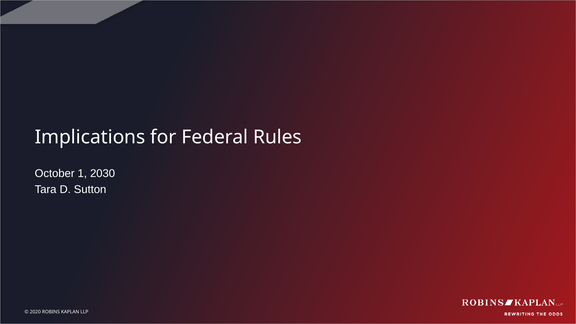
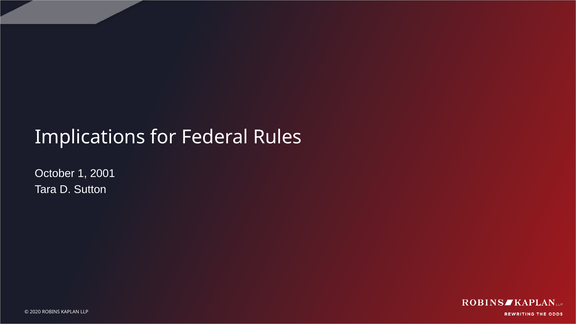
2030: 2030 -> 2001
